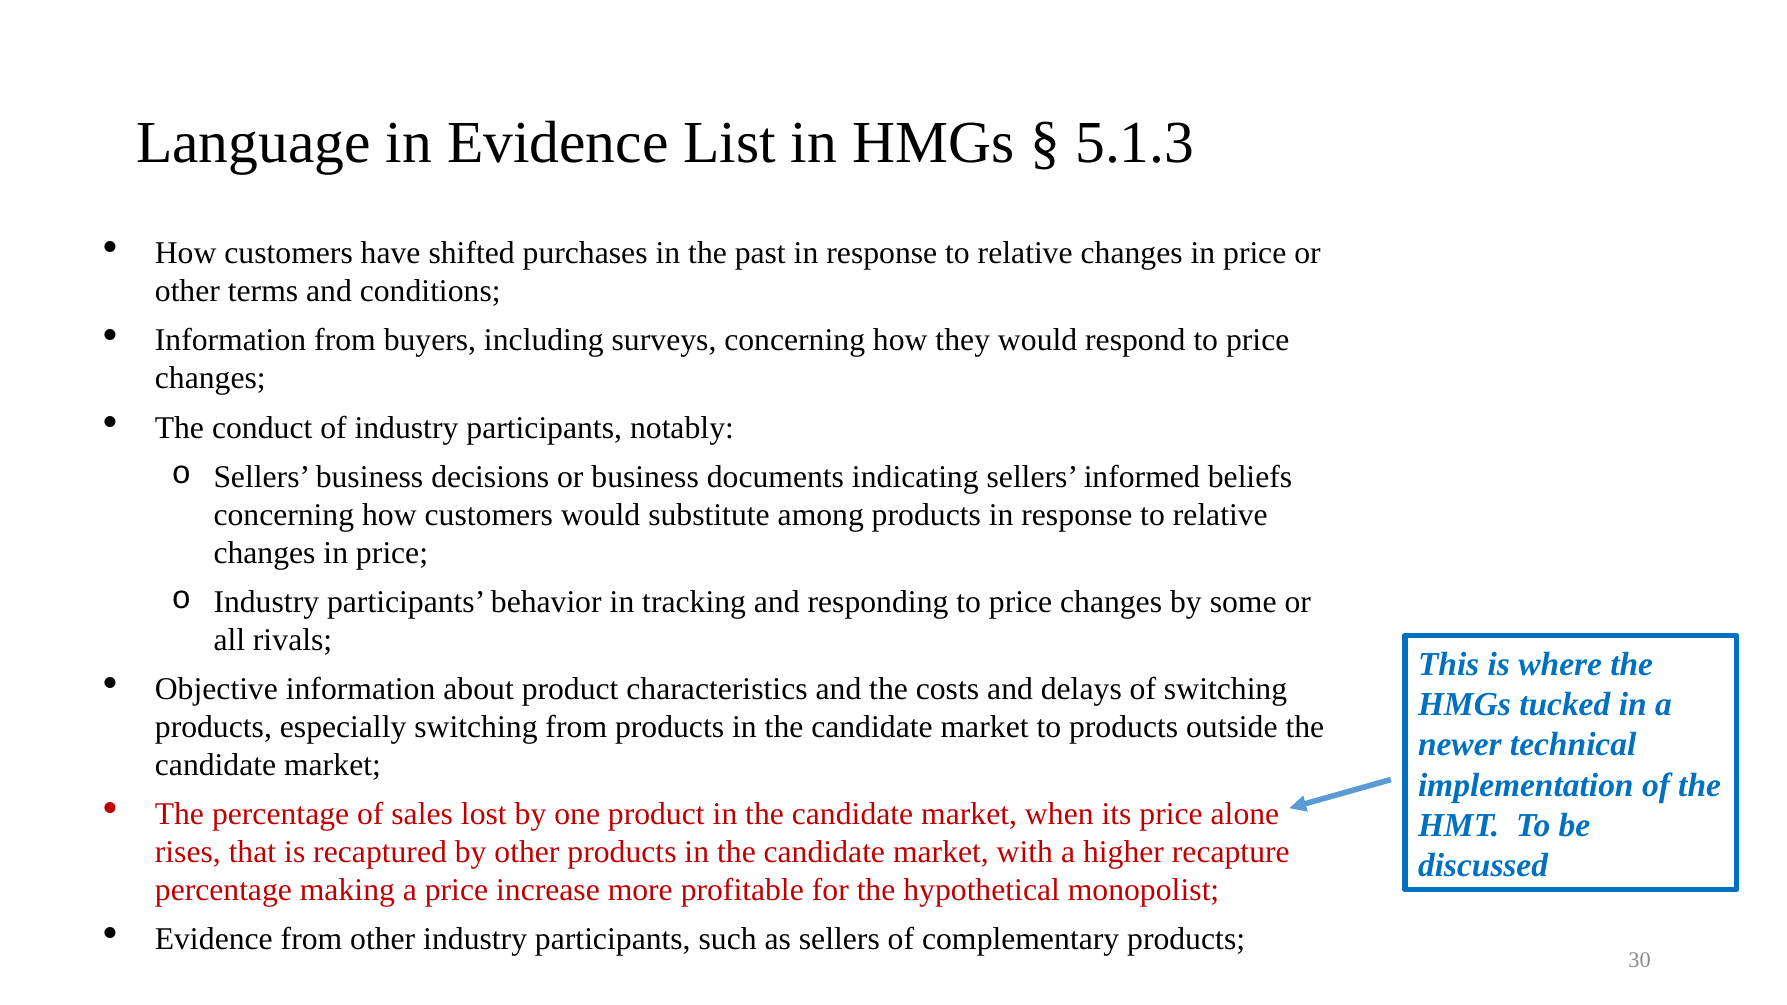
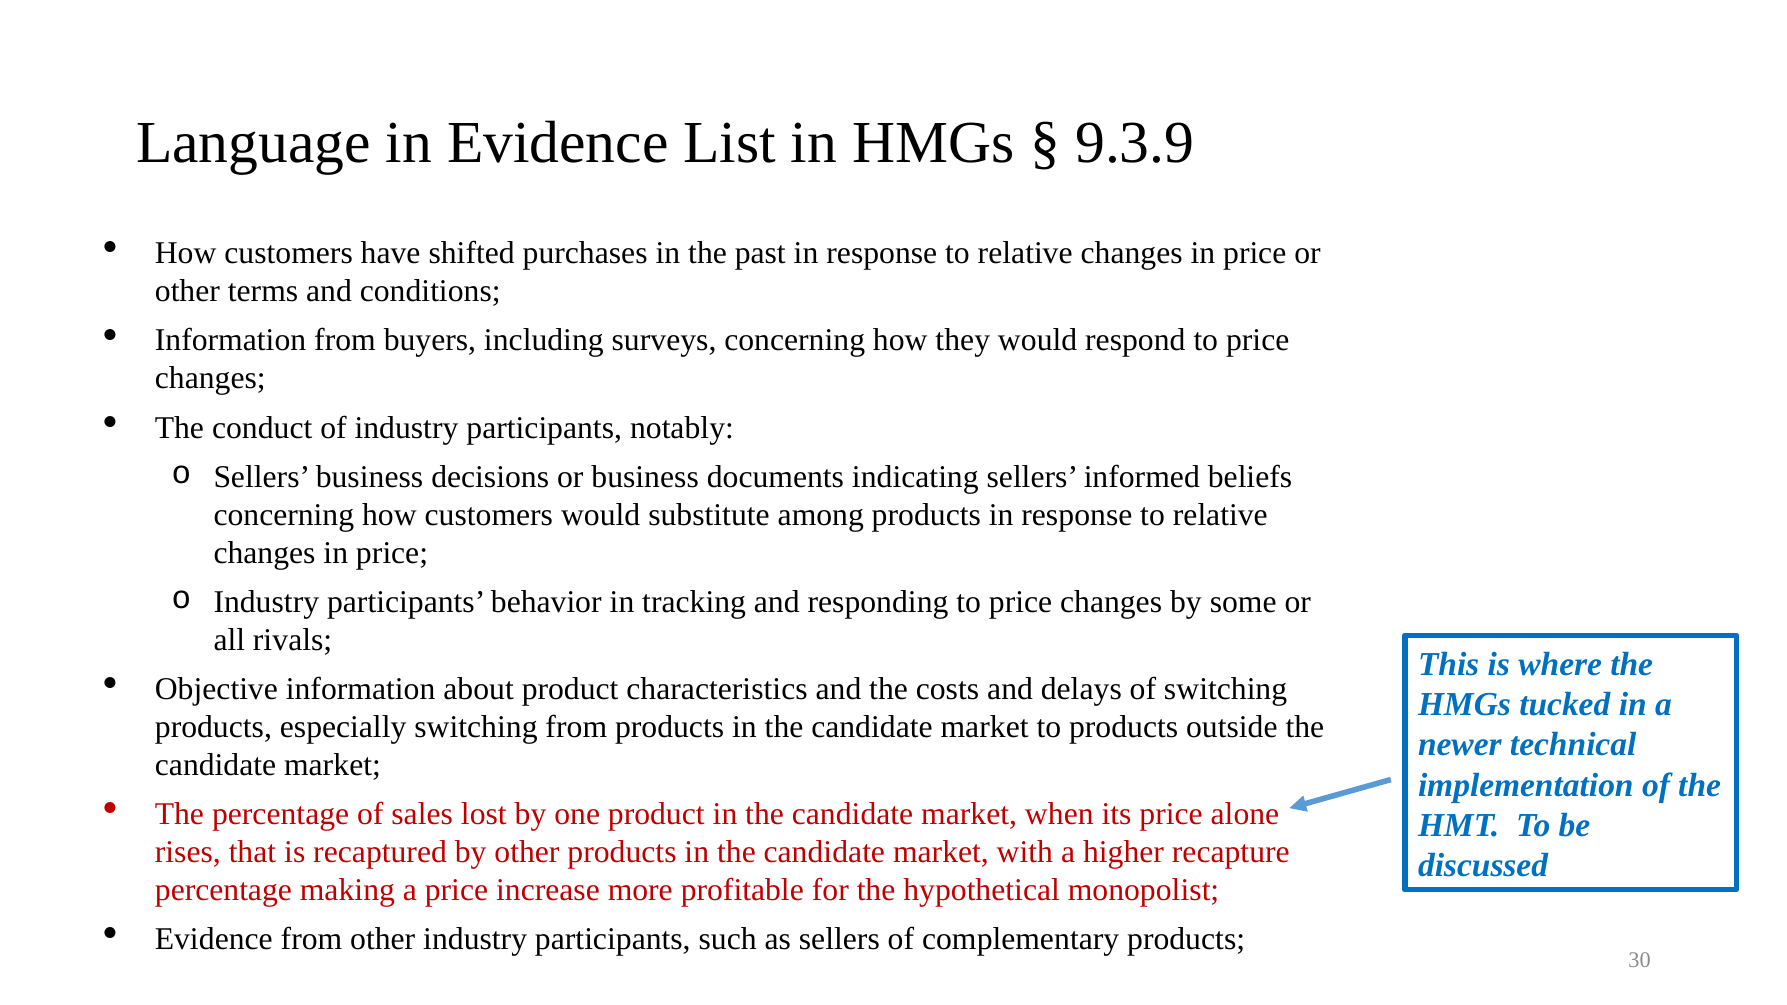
5.1.3: 5.1.3 -> 9.3.9
